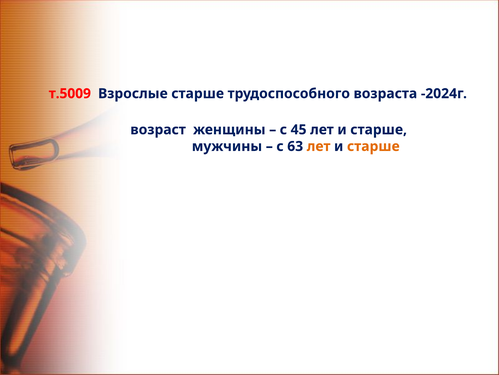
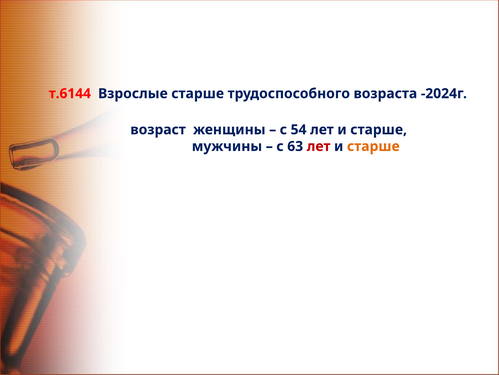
т.5009: т.5009 -> т.6144
45: 45 -> 54
лет at (319, 146) colour: orange -> red
